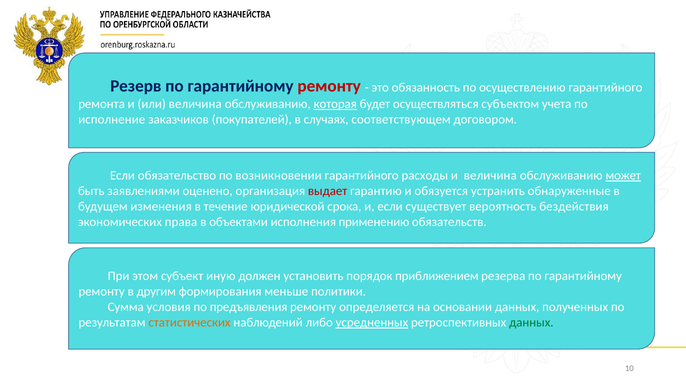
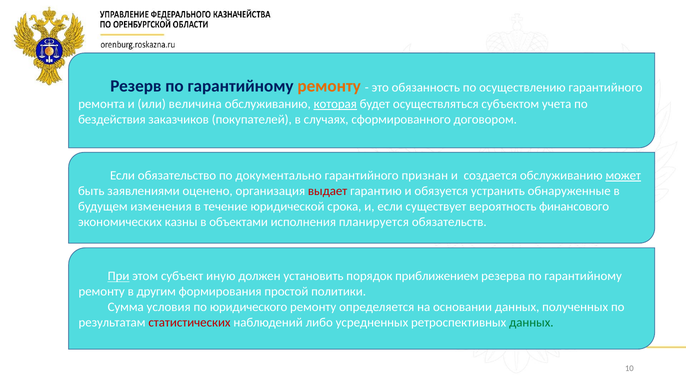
ремонту at (329, 86) colour: red -> orange
исполнение: исполнение -> бездействия
соответствующем: соответствующем -> сформированного
возникновении: возникновении -> документально
расходы: расходы -> признан
и величина: величина -> создается
бездействия: бездействия -> финансового
права: права -> казны
применению: применению -> планируется
При underline: none -> present
меньше: меньше -> простой
предъявления: предъявления -> юридического
статистических colour: orange -> red
усредненных underline: present -> none
